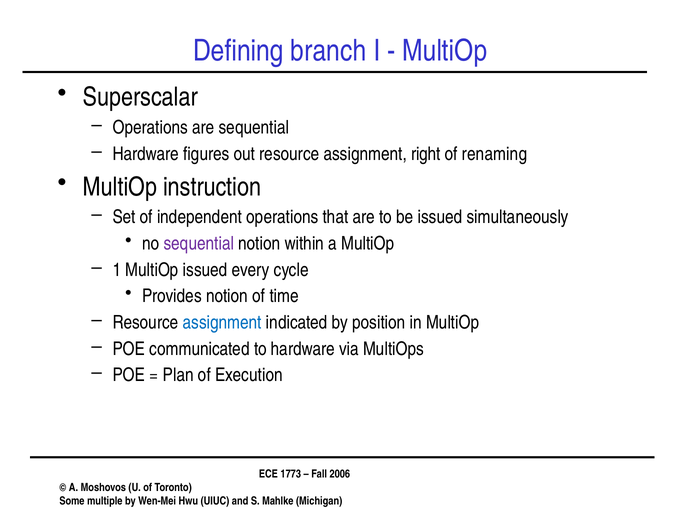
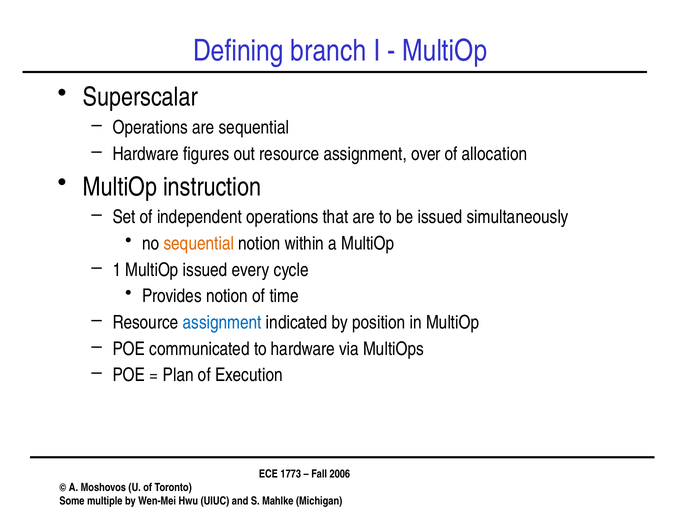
right: right -> over
renaming: renaming -> allocation
sequential at (199, 243) colour: purple -> orange
